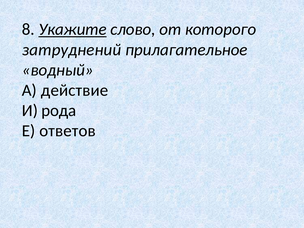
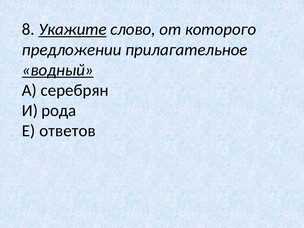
затруднений: затруднений -> предложении
водный underline: none -> present
действие: действие -> серебрян
